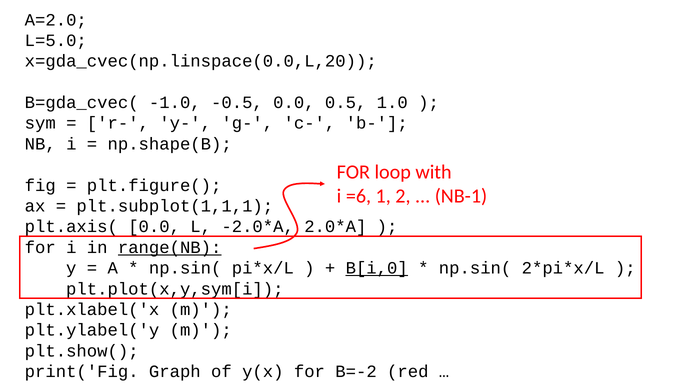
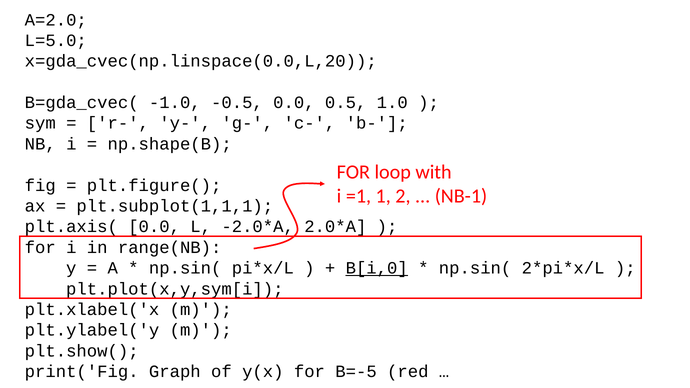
=6: =6 -> =1
range(NB underline: present -> none
B=-2: B=-2 -> B=-5
